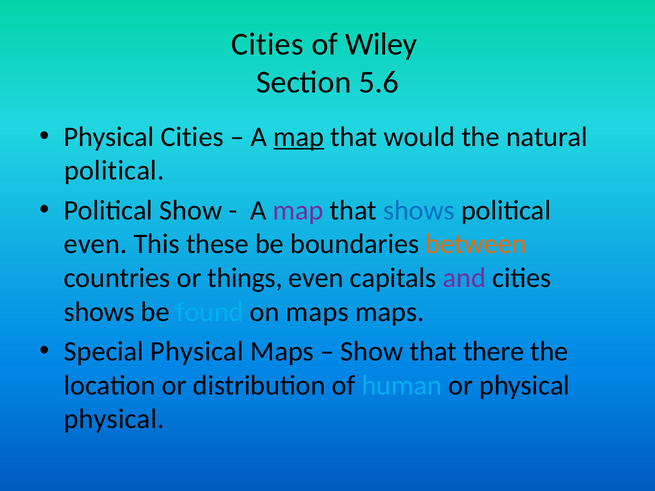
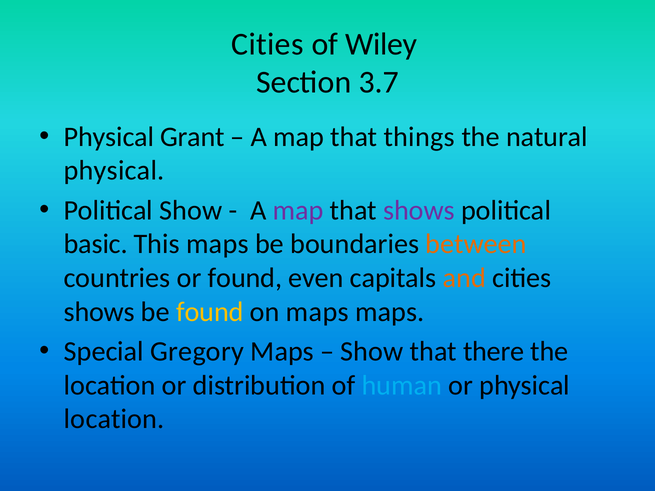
5.6: 5.6 -> 3.7
Physical Cities: Cities -> Grant
map at (299, 137) underline: present -> none
would: would -> things
political at (114, 171): political -> physical
shows at (419, 210) colour: blue -> purple
even at (96, 244): even -> basic
This these: these -> maps
or things: things -> found
and colour: purple -> orange
found at (210, 312) colour: light blue -> yellow
Special Physical: Physical -> Gregory
physical at (114, 419): physical -> location
